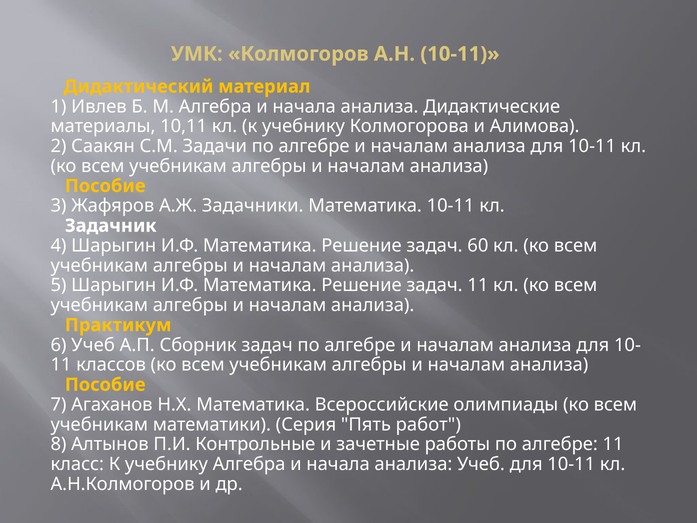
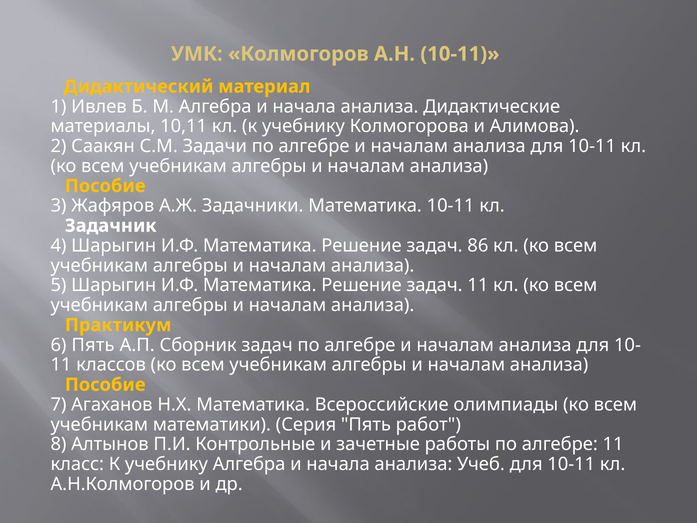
60: 60 -> 86
6 Учеб: Учеб -> Пять
